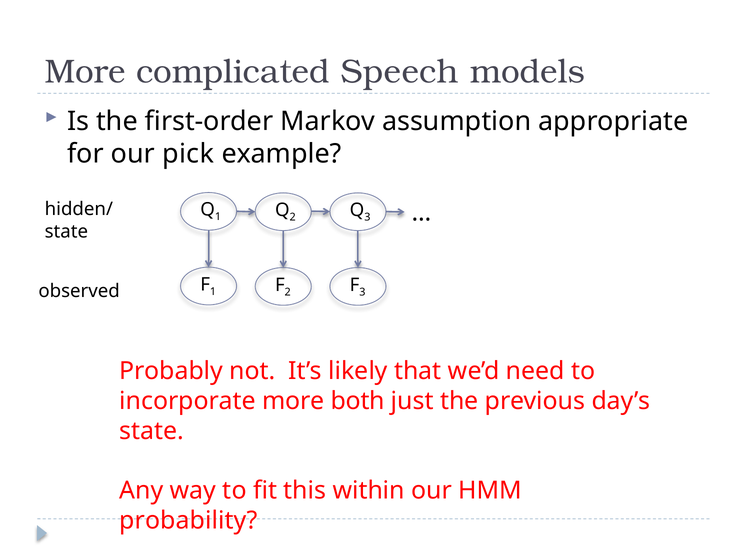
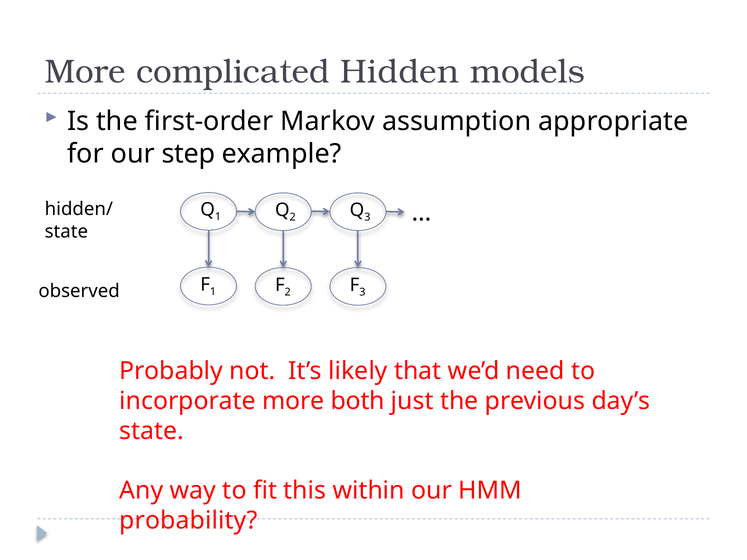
Speech: Speech -> Hidden
pick: pick -> step
